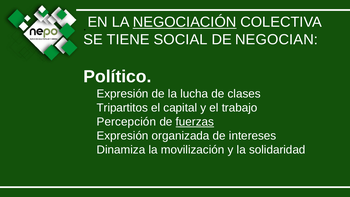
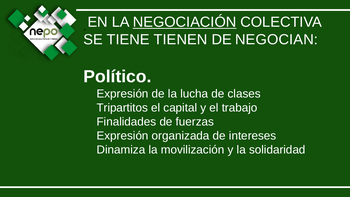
SOCIAL: SOCIAL -> TIENEN
Percepción: Percepción -> Finalidades
fuerzas underline: present -> none
